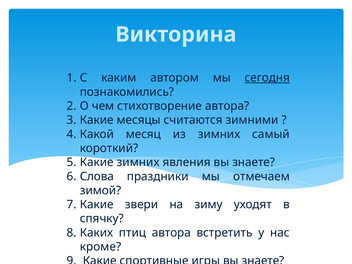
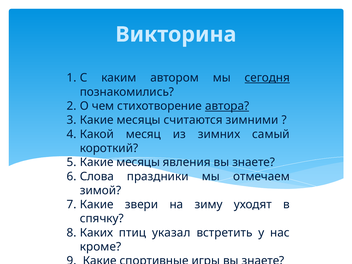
автора at (227, 106) underline: none -> present
зимних at (138, 162): зимних -> месяцы
птиц автора: автора -> указал
